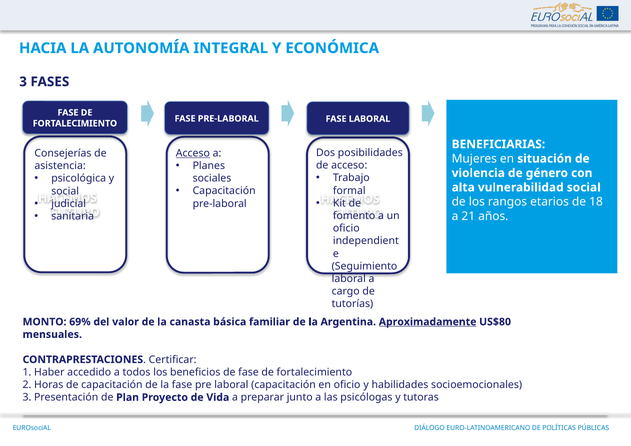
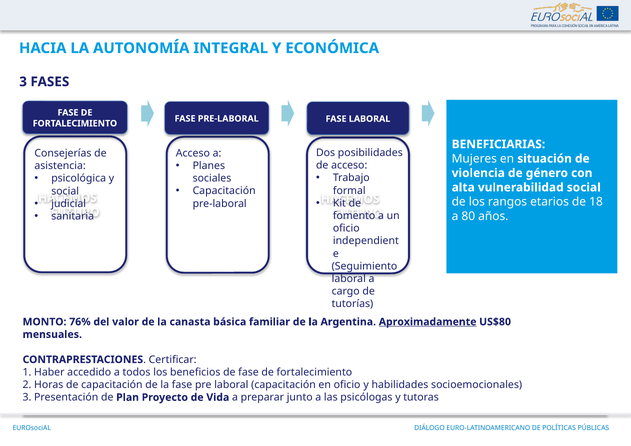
Acceso at (193, 153) underline: present -> none
21: 21 -> 80
69%: 69% -> 76%
